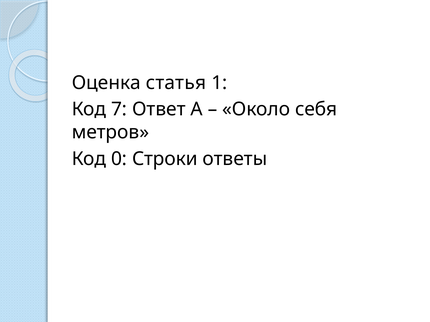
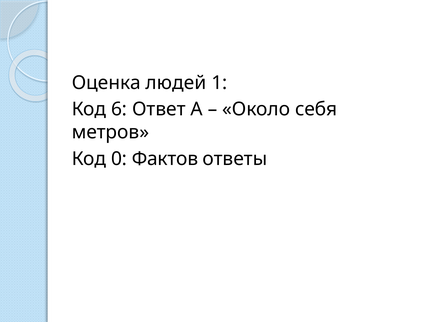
статья: статья -> людей
7: 7 -> 6
Строки: Строки -> Фактов
